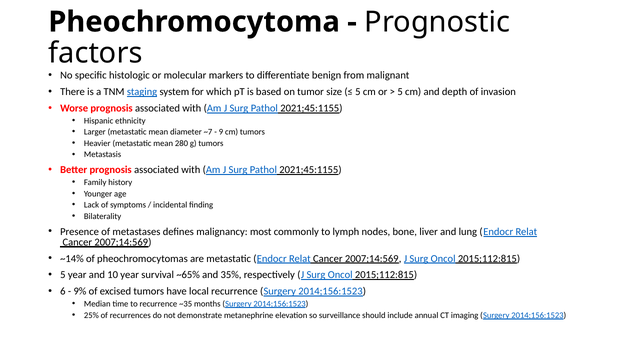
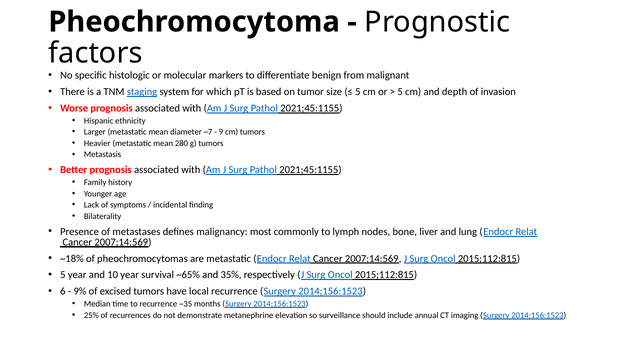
~14%: ~14% -> ~18%
